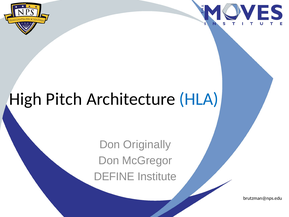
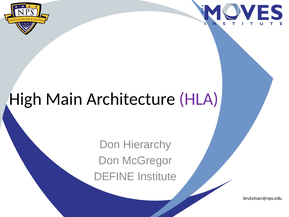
Pitch: Pitch -> Main
HLA colour: blue -> purple
Originally: Originally -> Hierarchy
